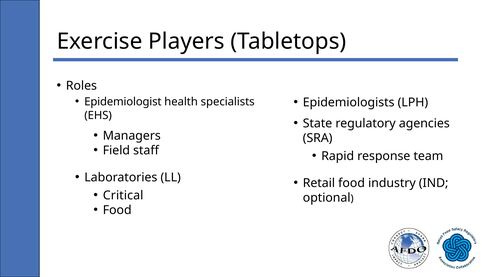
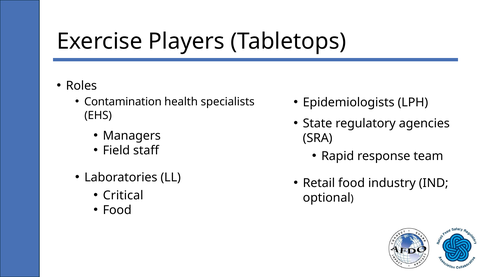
Epidemiologist: Epidemiologist -> Contamination
